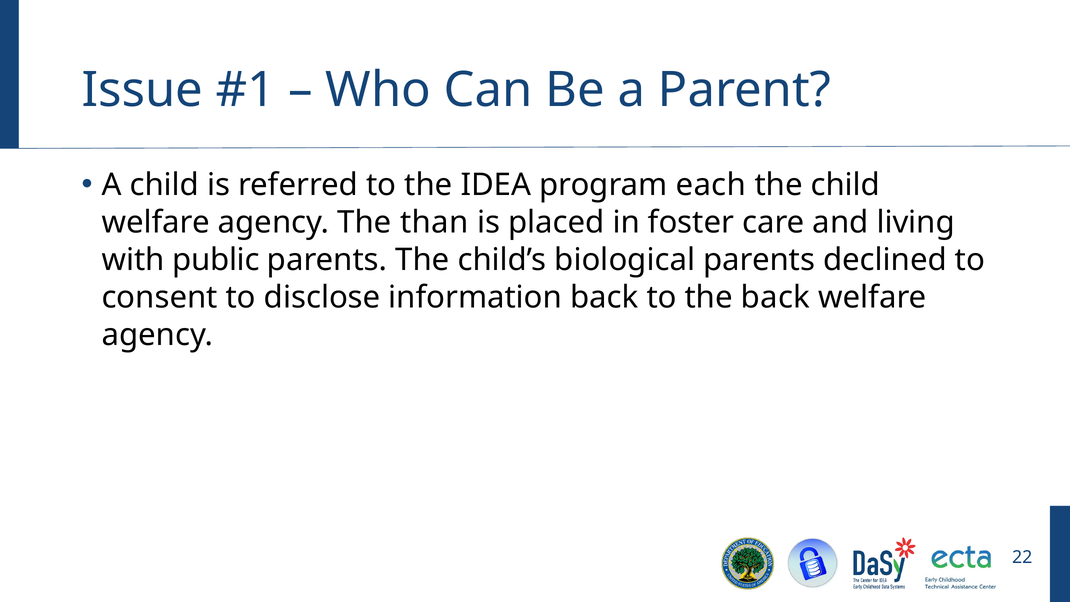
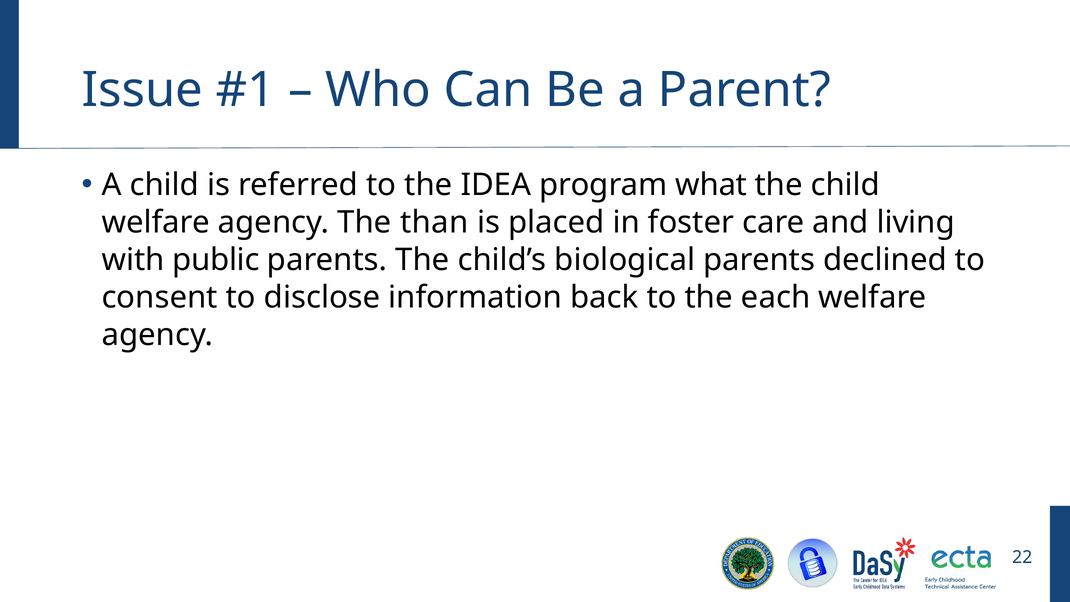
each: each -> what
the back: back -> each
